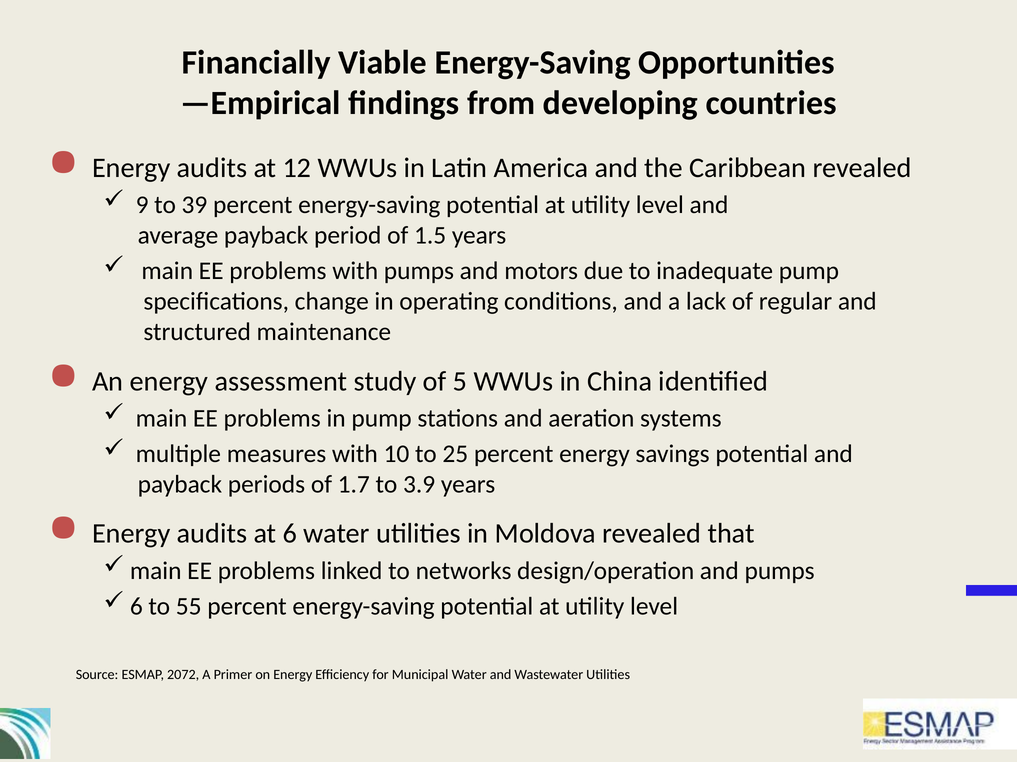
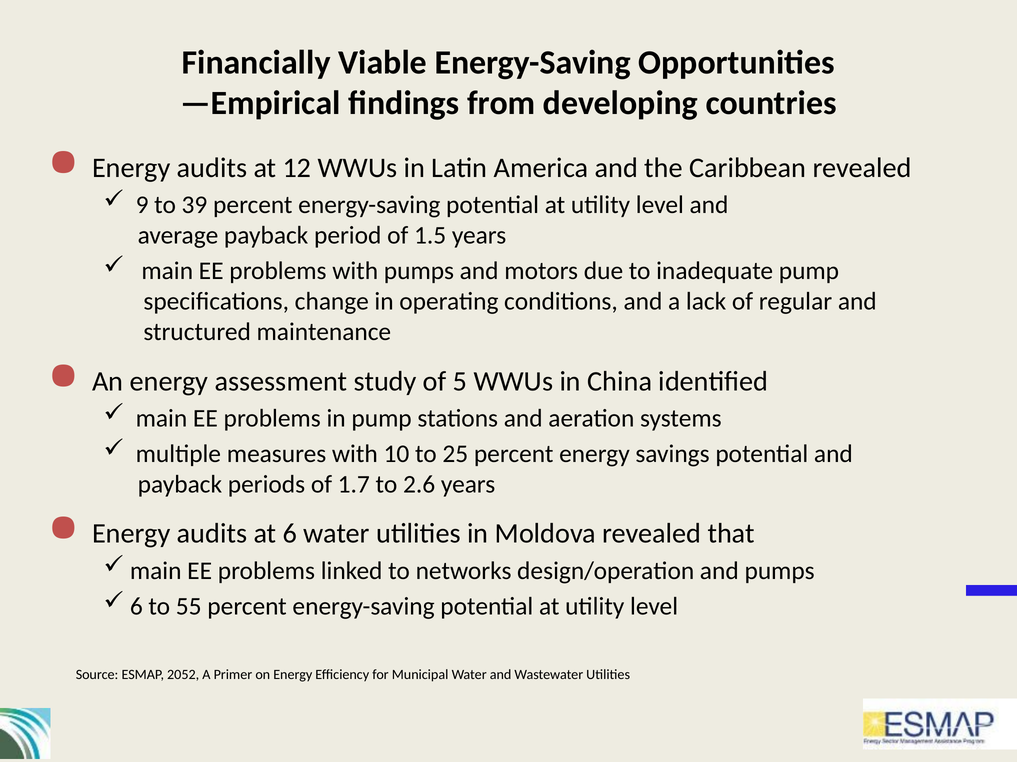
3.9: 3.9 -> 2.6
2072: 2072 -> 2052
